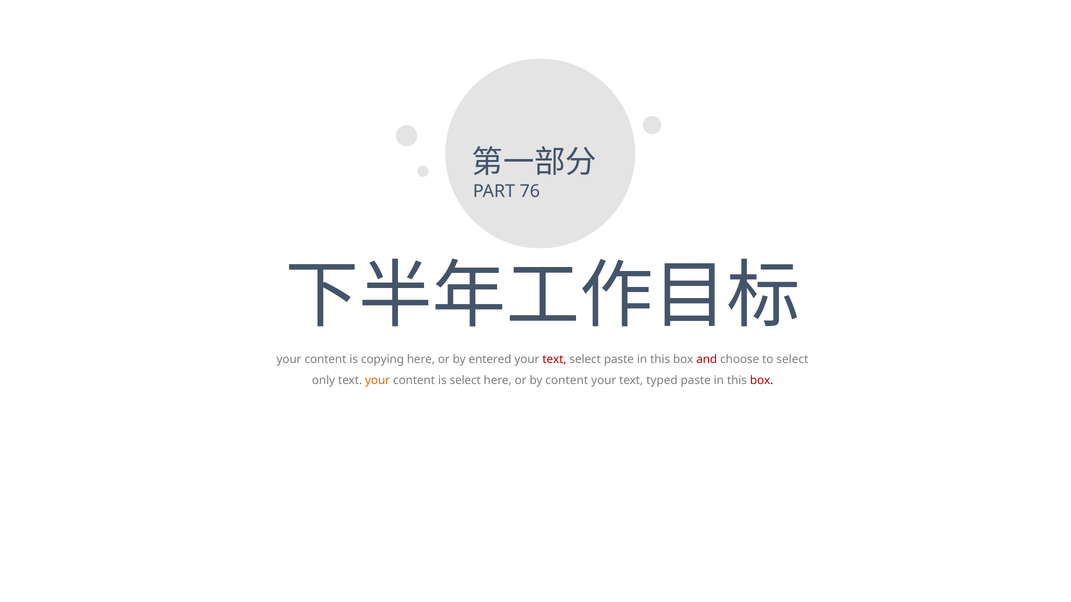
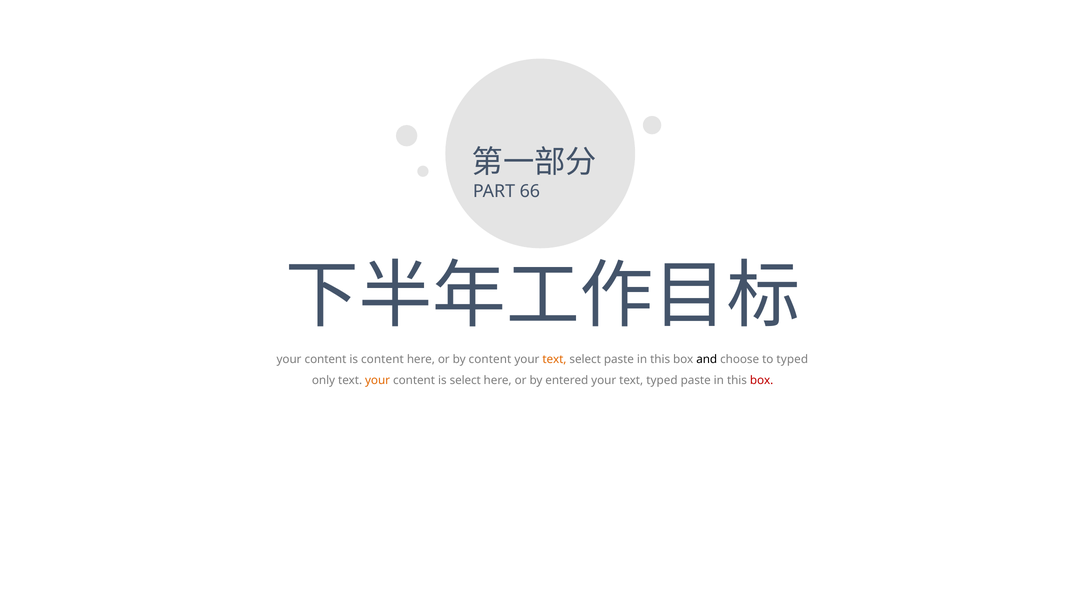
76: 76 -> 66
is copying: copying -> content
by entered: entered -> content
text at (554, 359) colour: red -> orange
and colour: red -> black
to select: select -> typed
by content: content -> entered
